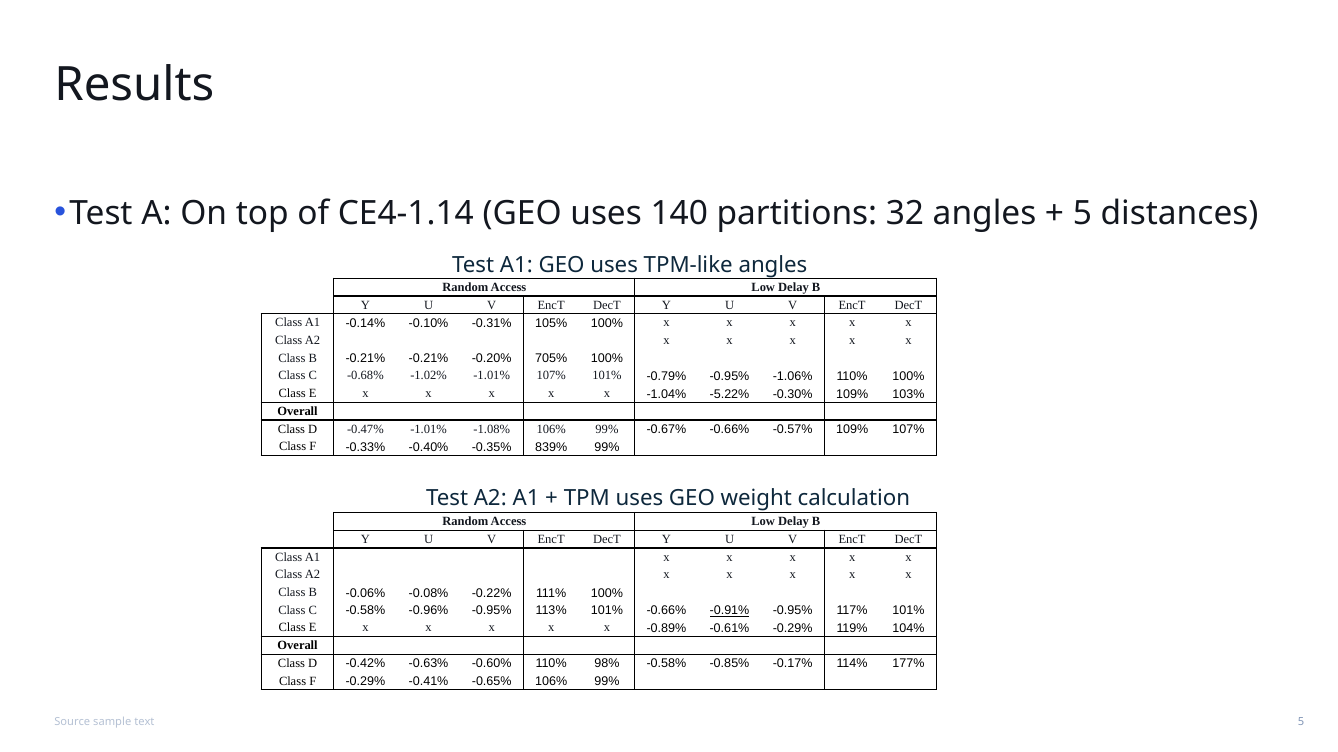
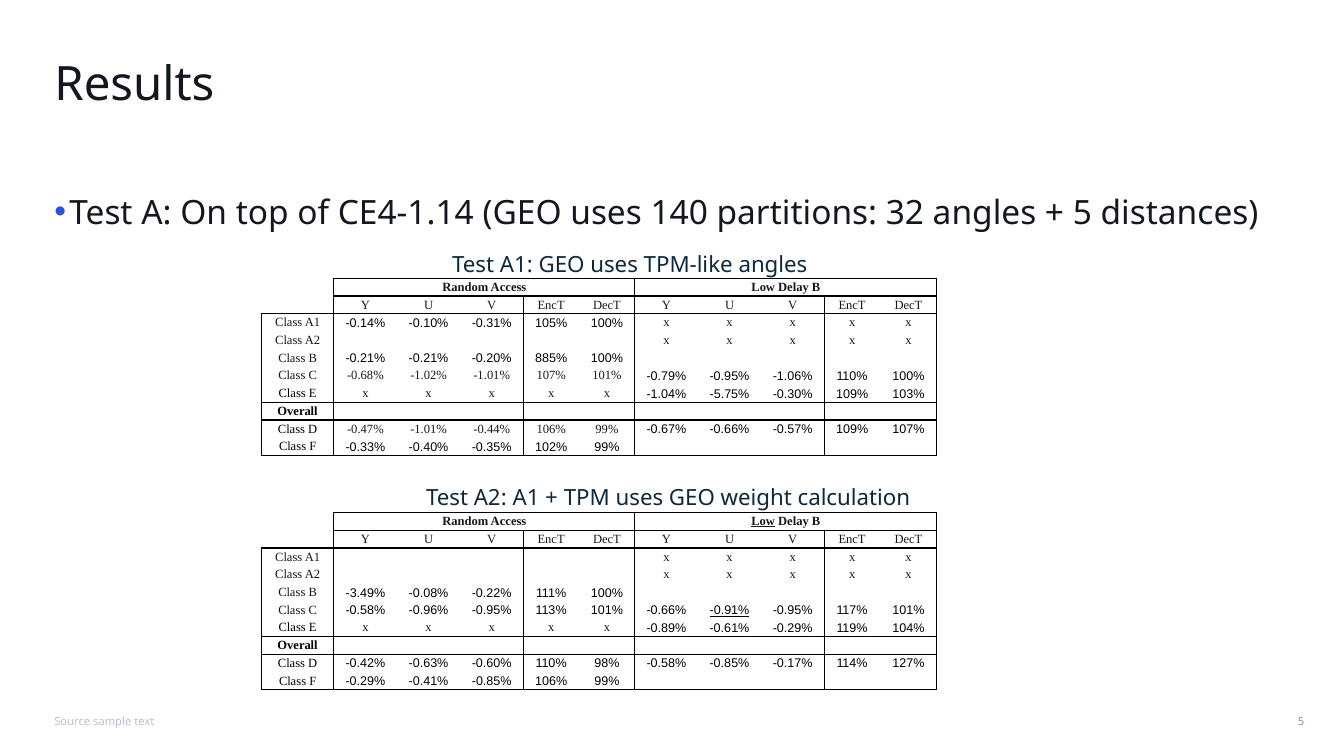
705%: 705% -> 885%
-5.22%: -5.22% -> -5.75%
-1.08%: -1.08% -> -0.44%
839%: 839% -> 102%
Low at (763, 522) underline: none -> present
-0.06%: -0.06% -> -3.49%
177%: 177% -> 127%
-0.41% -0.65%: -0.65% -> -0.85%
